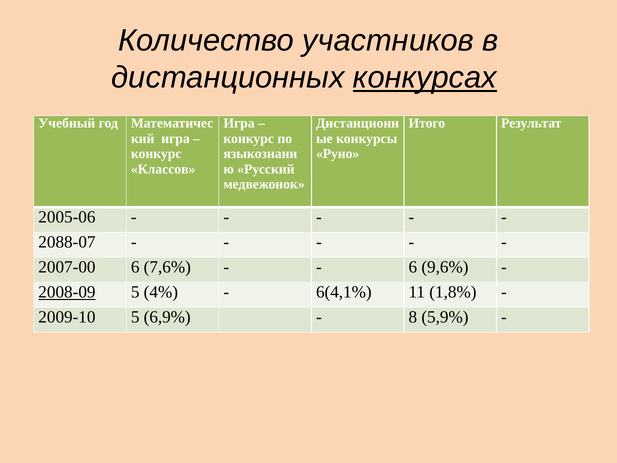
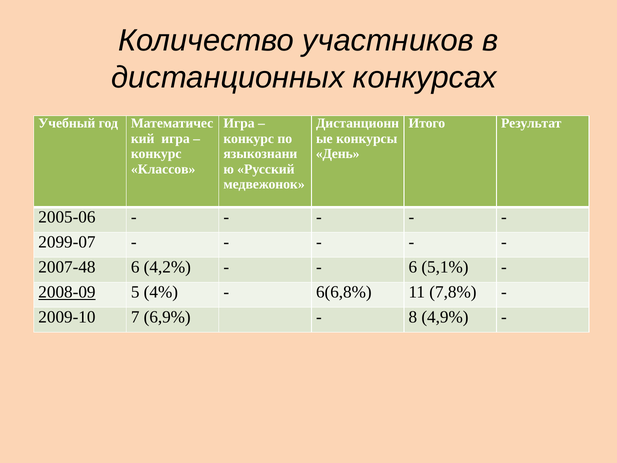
конкурсах underline: present -> none
Руно: Руно -> День
2088-07: 2088-07 -> 2099-07
2007-00: 2007-00 -> 2007-48
7,6%: 7,6% -> 4,2%
9,6%: 9,6% -> 5,1%
6(4,1%: 6(4,1% -> 6(6,8%
1,8%: 1,8% -> 7,8%
2009-10 5: 5 -> 7
5,9%: 5,9% -> 4,9%
